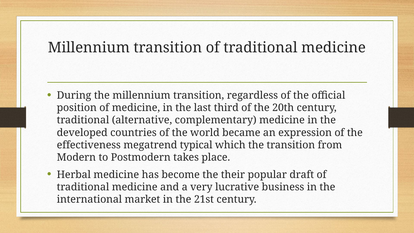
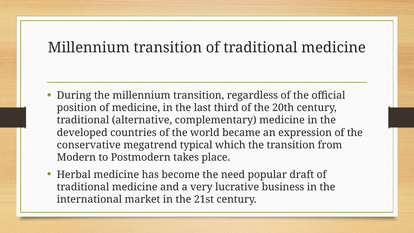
effectiveness: effectiveness -> conservative
their: their -> need
